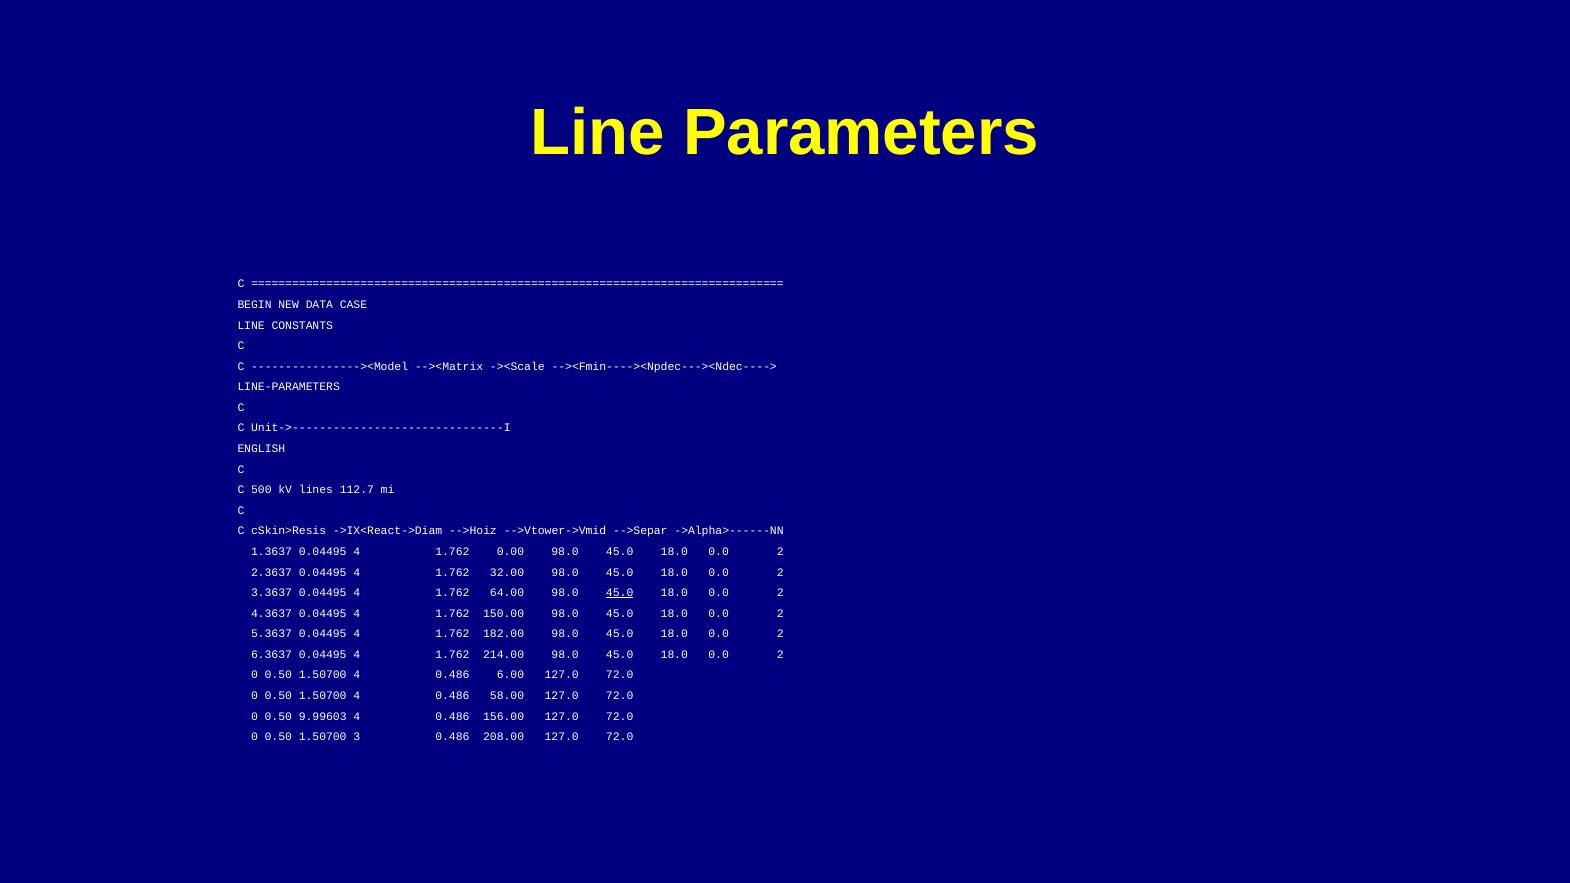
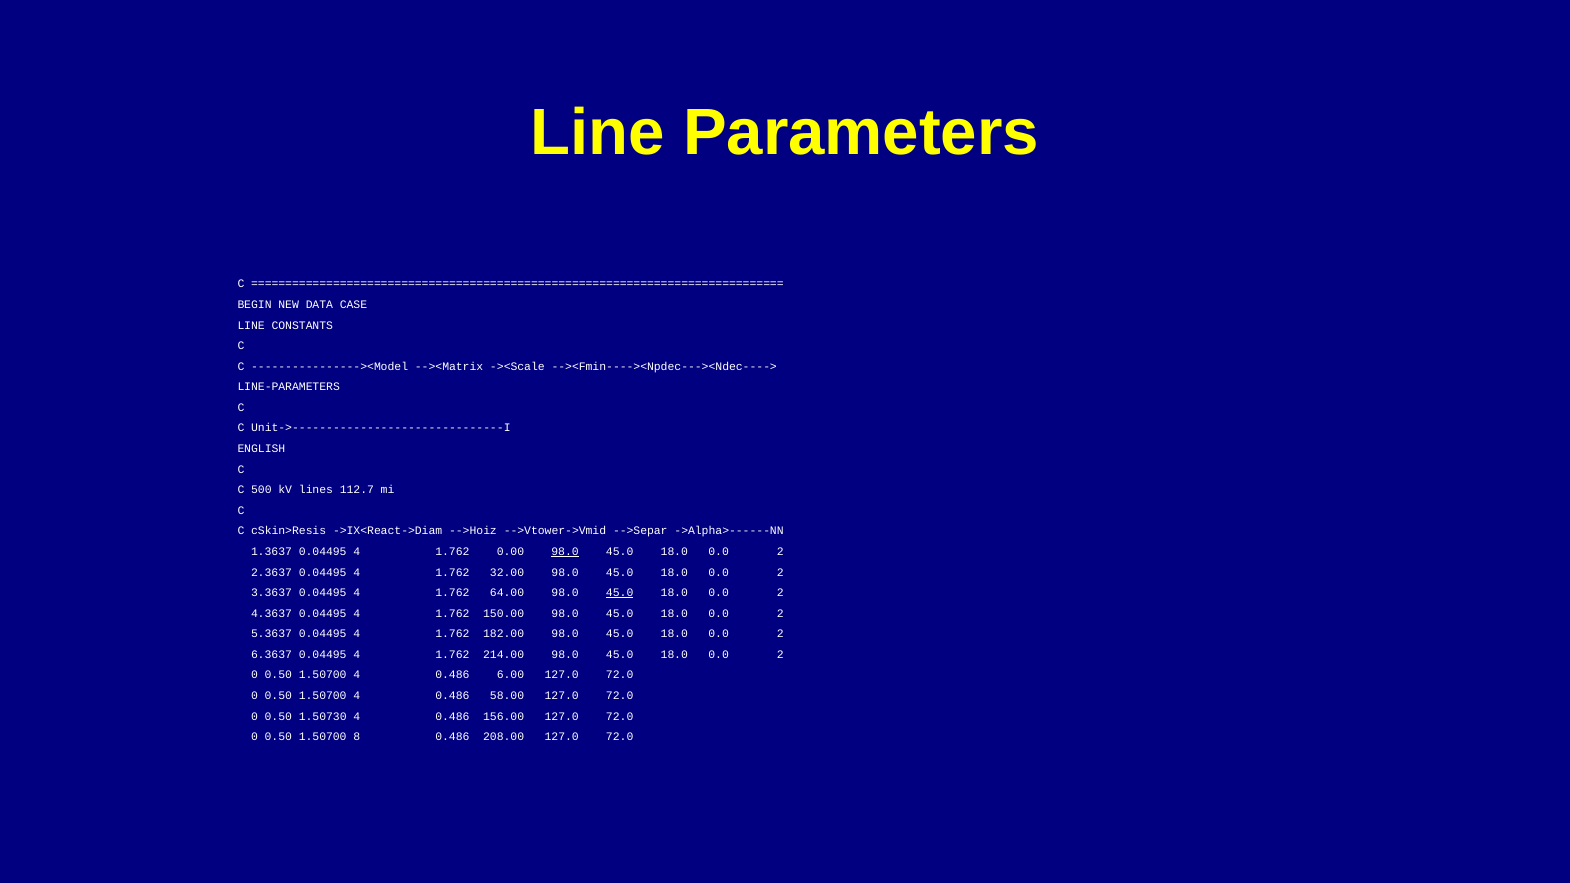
98.0 at (565, 552) underline: none -> present
9.99603: 9.99603 -> 1.50730
3: 3 -> 8
